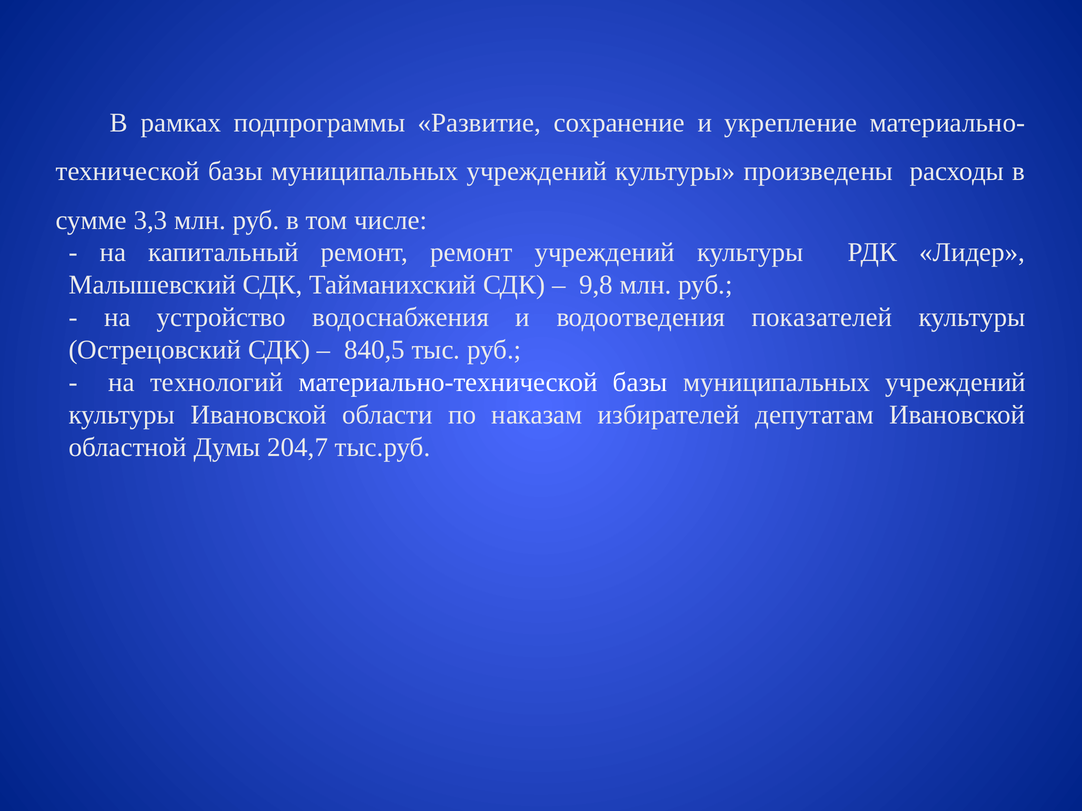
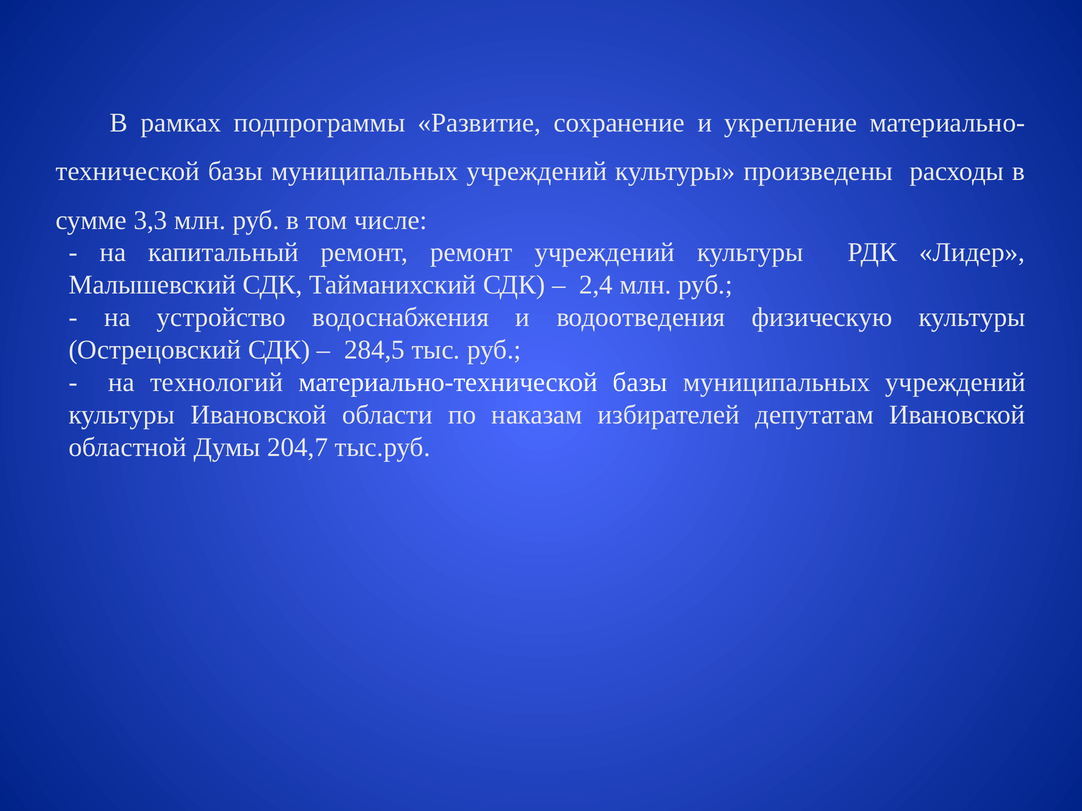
9,8: 9,8 -> 2,4
показателей: показателей -> физическую
840,5: 840,5 -> 284,5
